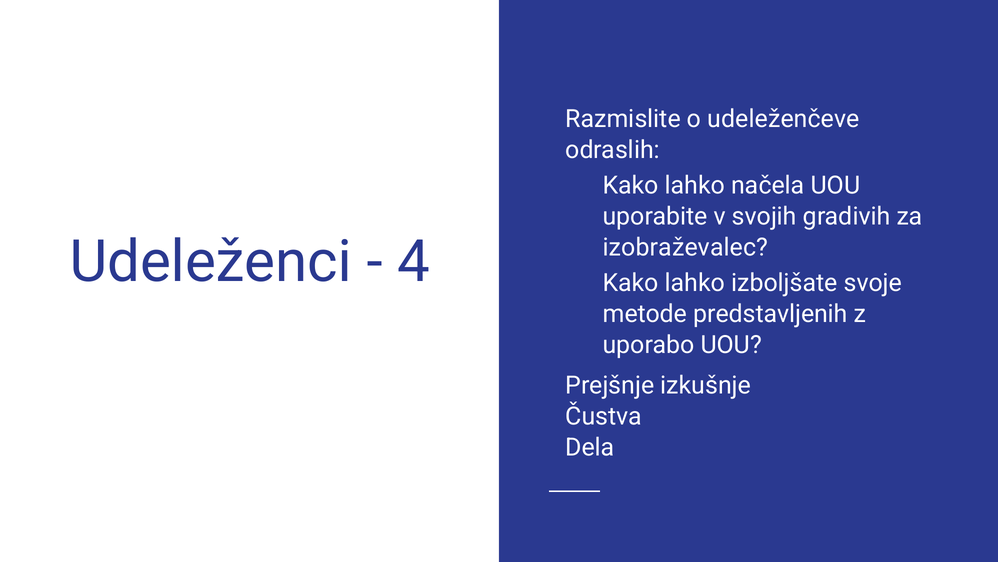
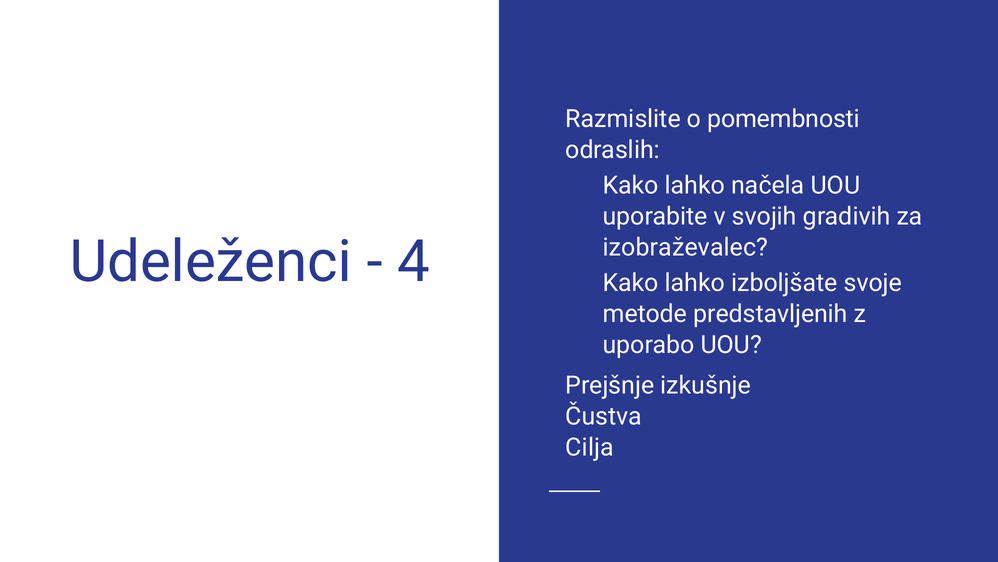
udeleženčeve: udeleženčeve -> pomembnosti
Dela: Dela -> Cilja
